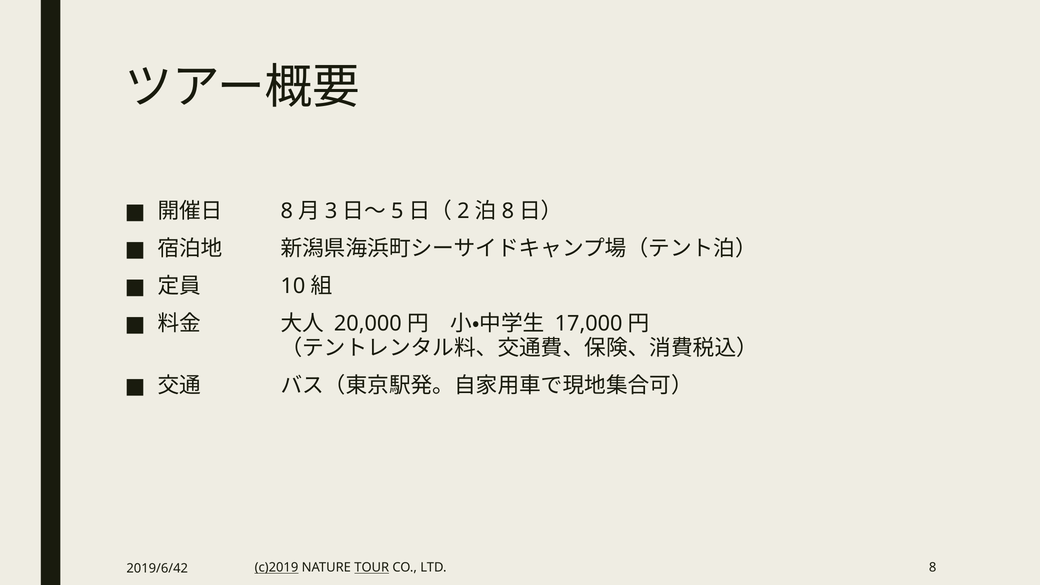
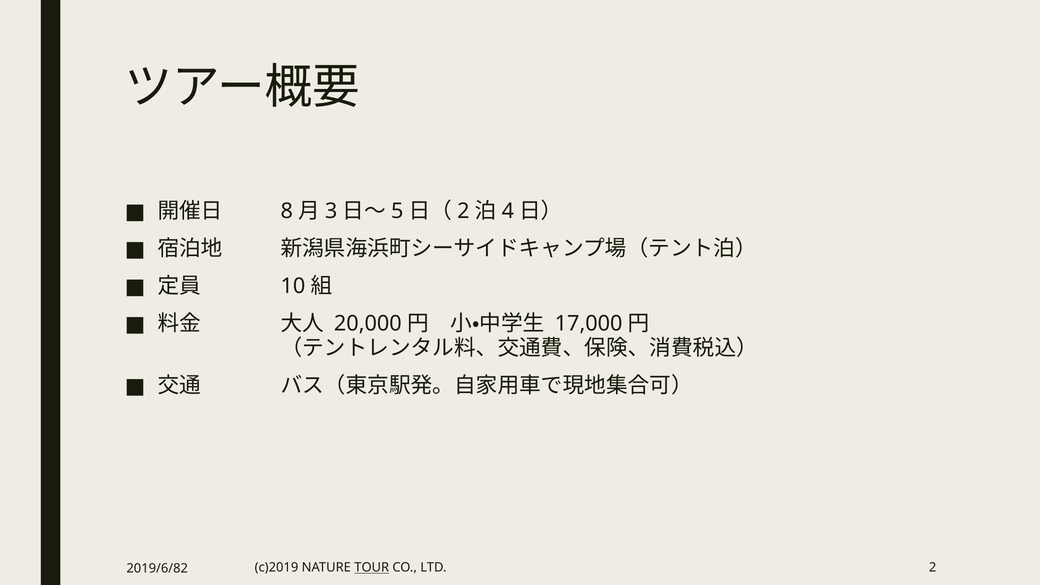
8 at (508, 211): 8 -> 4
c)2019 underline: present -> none
LTD 8: 8 -> 2
2019/6/42: 2019/6/42 -> 2019/6/82
